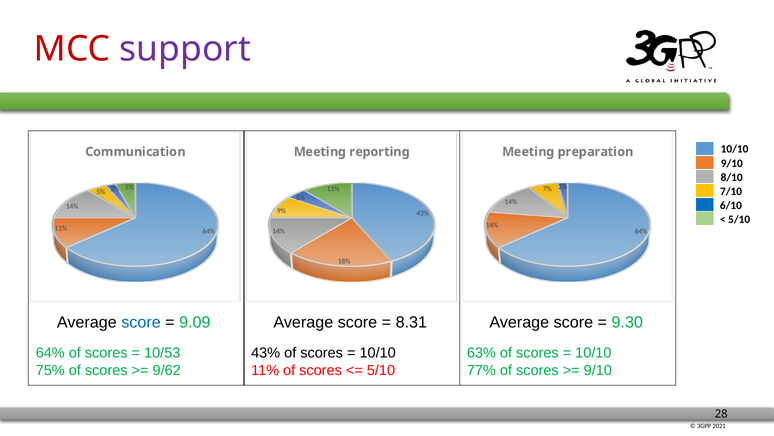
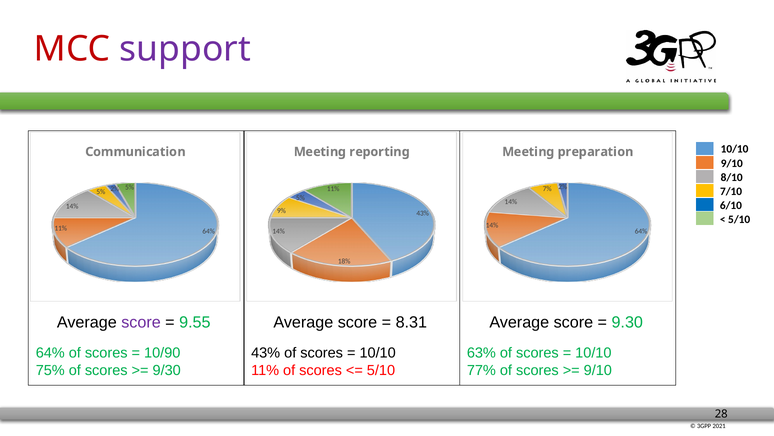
score at (141, 322) colour: blue -> purple
9.09: 9.09 -> 9.55
10/53: 10/53 -> 10/90
9/62: 9/62 -> 9/30
